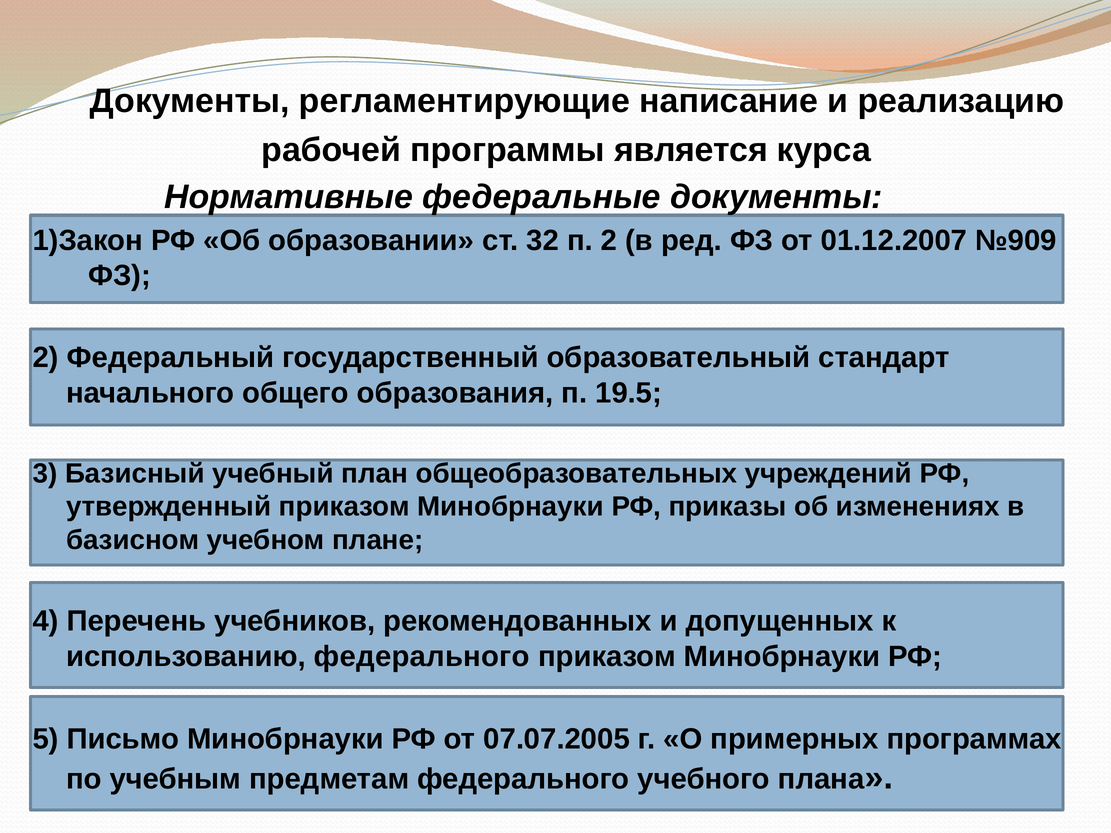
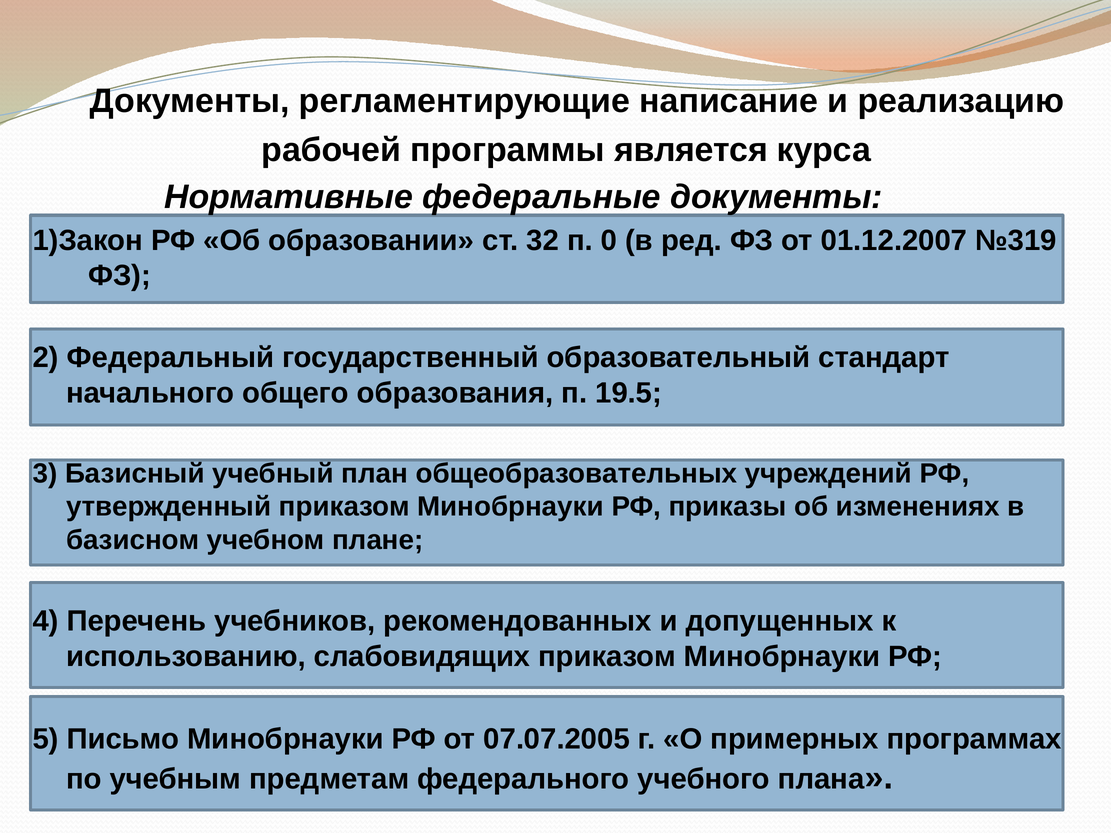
п 2: 2 -> 0
№909: №909 -> №319
использованию федерального: федерального -> слабовидящих
